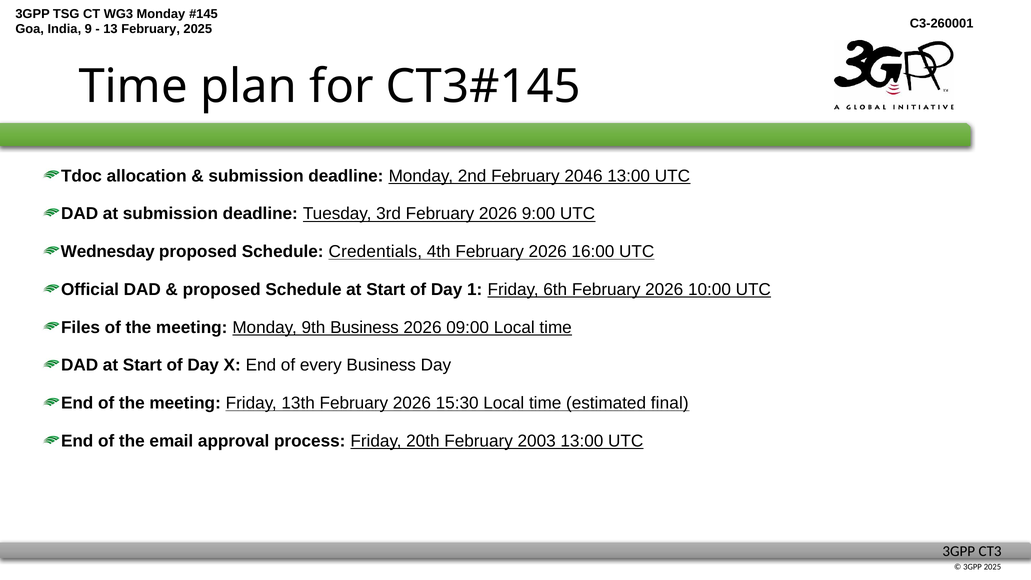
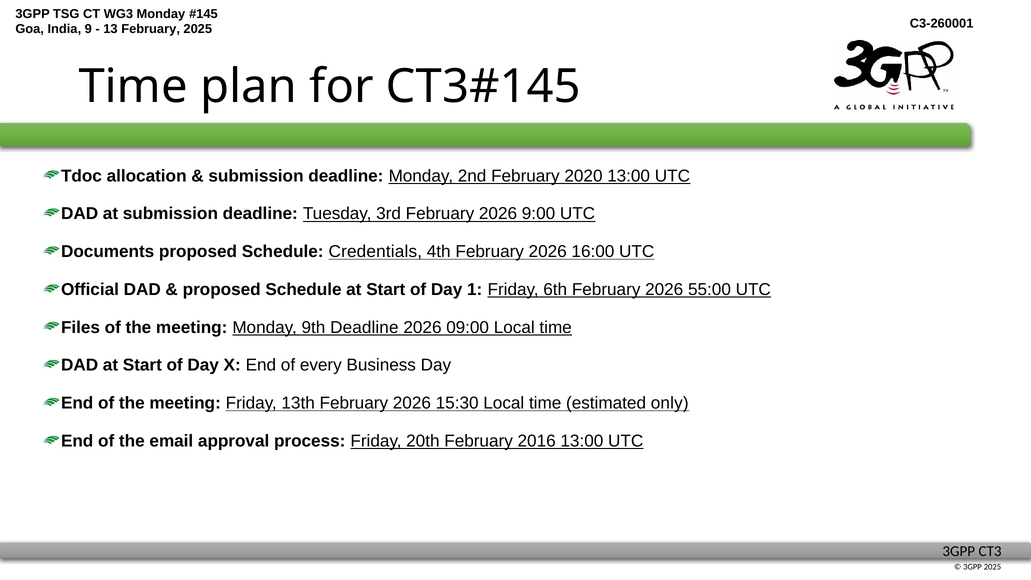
2046: 2046 -> 2020
Wednesday: Wednesday -> Documents
10:00: 10:00 -> 55:00
9th Business: Business -> Deadline
final: final -> only
2003: 2003 -> 2016
